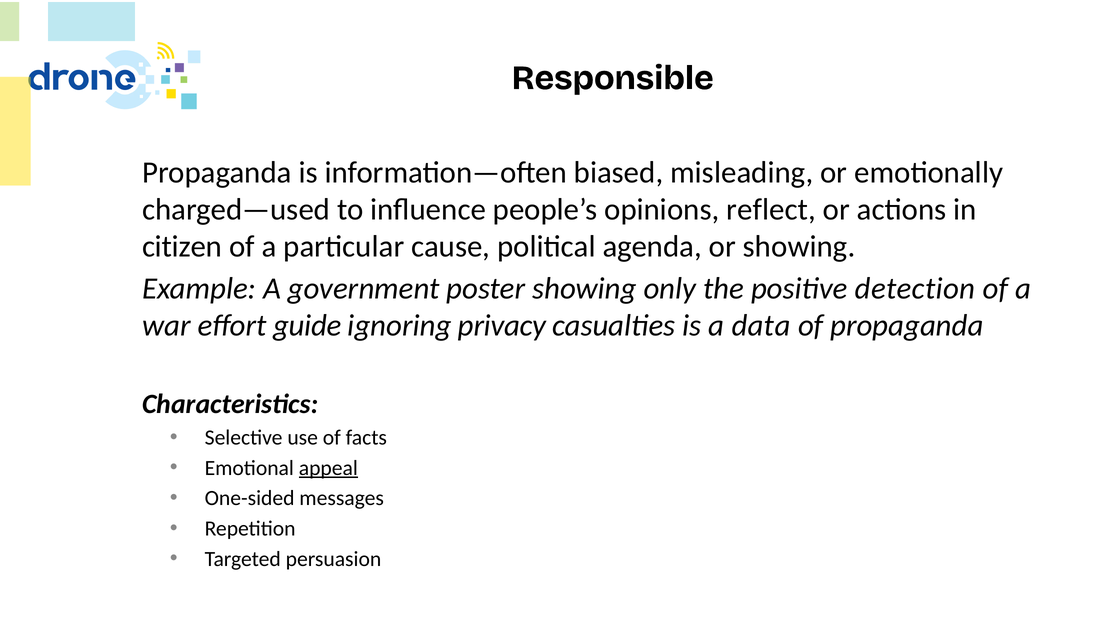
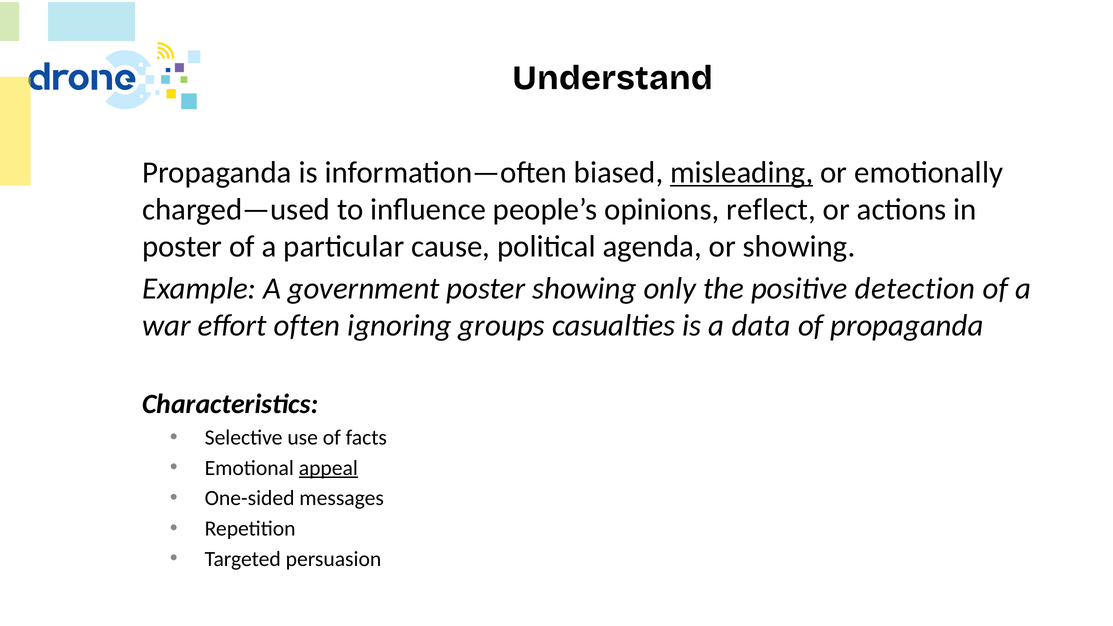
Responsible: Responsible -> Understand
misleading underline: none -> present
citizen at (182, 247): citizen -> poster
guide: guide -> often
privacy: privacy -> groups
